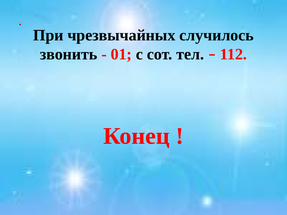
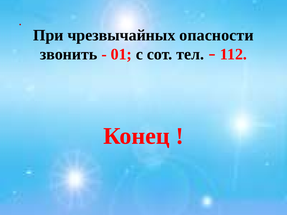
случилось: случилось -> опасности
